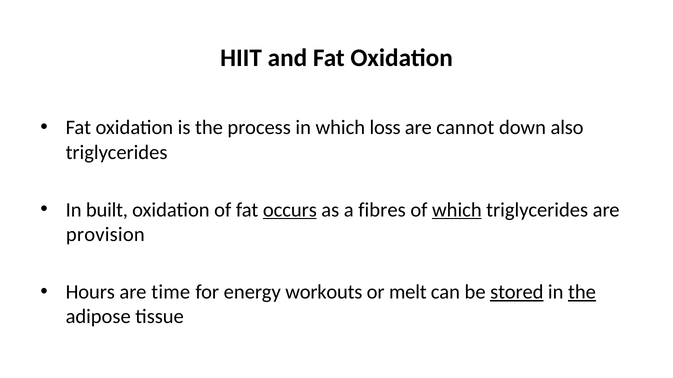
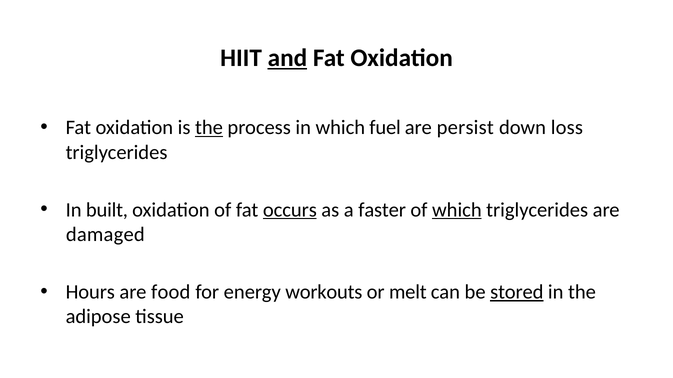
and underline: none -> present
the at (209, 128) underline: none -> present
loss: loss -> fuel
cannot: cannot -> persist
also: also -> loss
fibres: fibres -> faster
provision: provision -> damaged
time: time -> food
the at (582, 292) underline: present -> none
